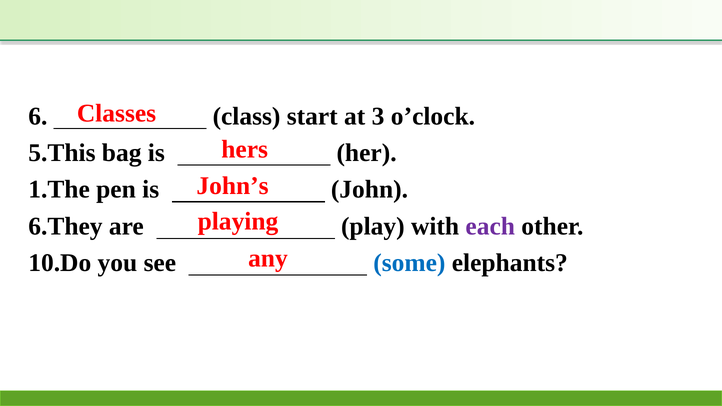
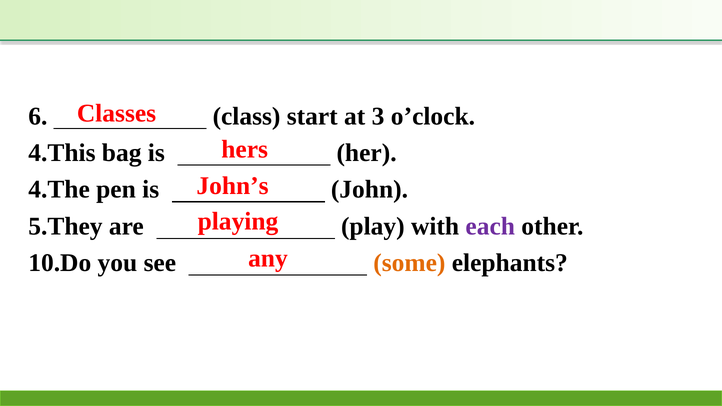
5.This: 5.This -> 4.This
1.The: 1.The -> 4.The
6.They: 6.They -> 5.They
some colour: blue -> orange
